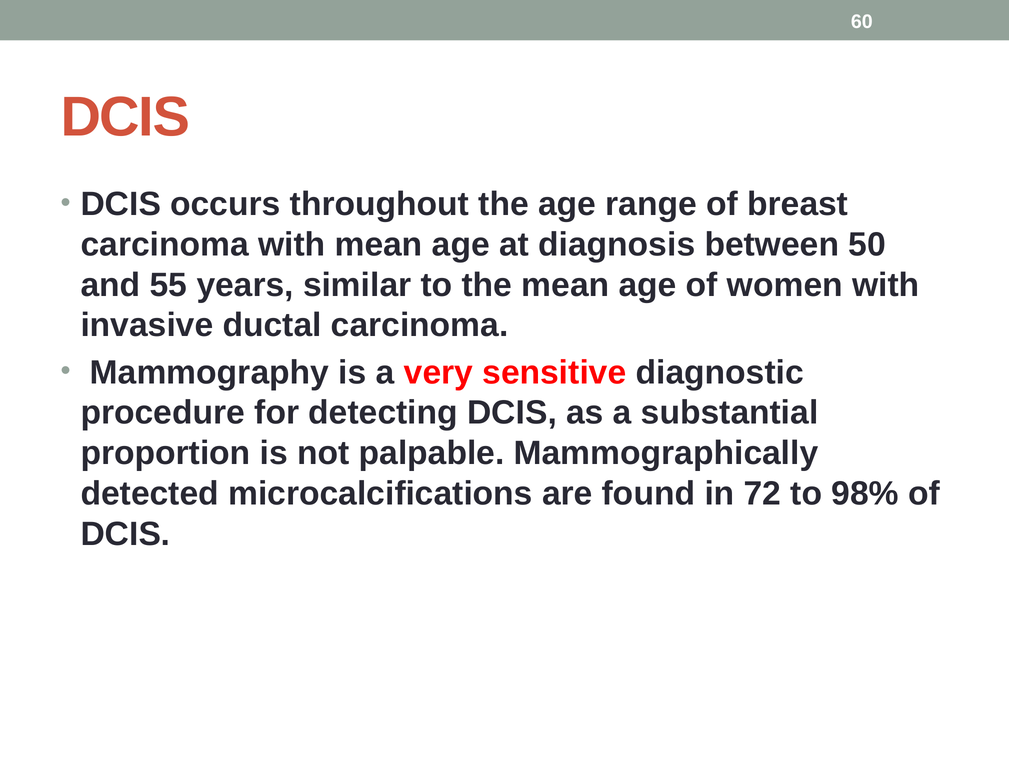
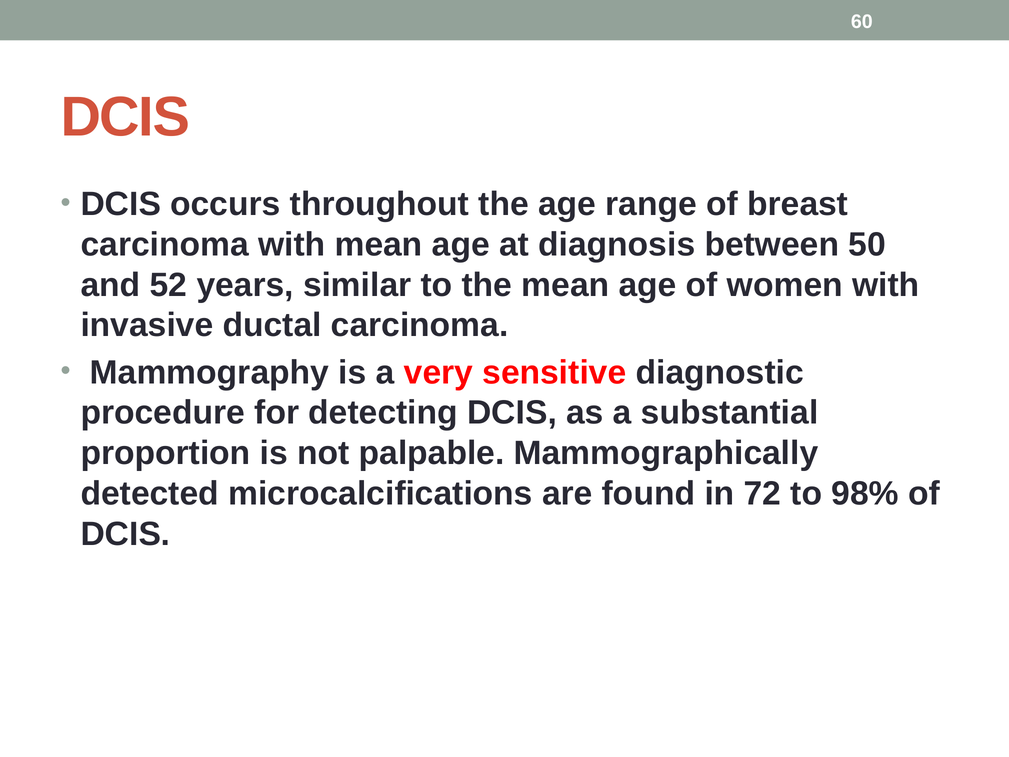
55: 55 -> 52
